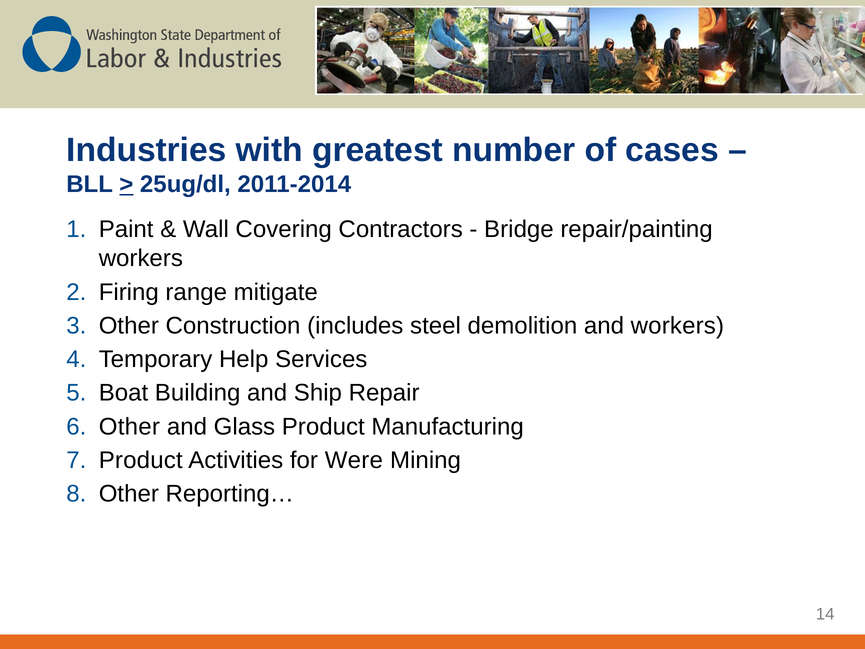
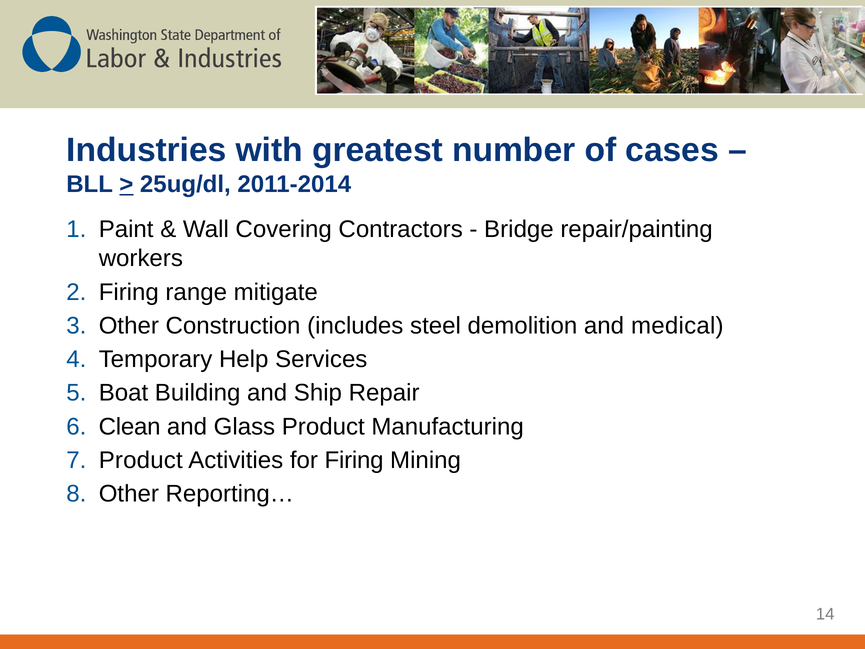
and workers: workers -> medical
Other at (129, 427): Other -> Clean
for Were: Were -> Firing
